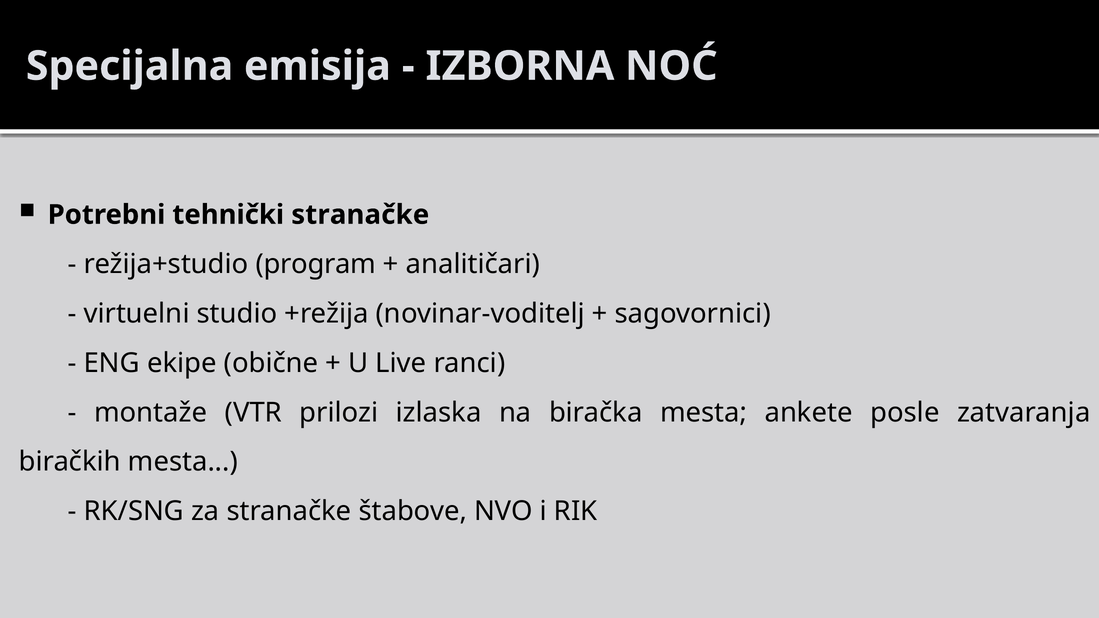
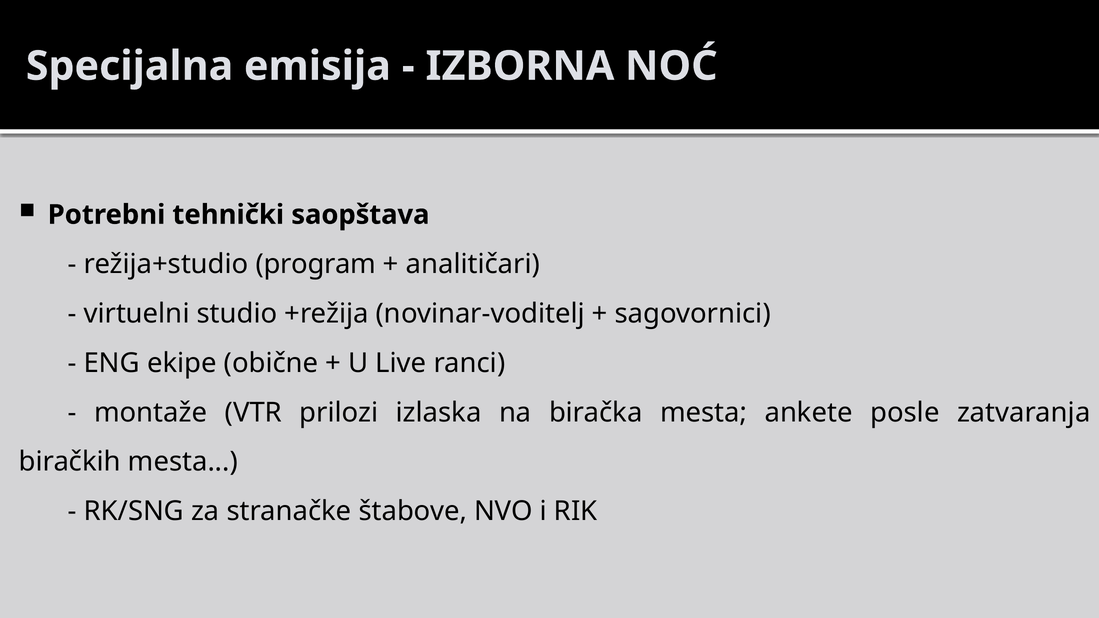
tehnički stranačke: stranačke -> saopštava
